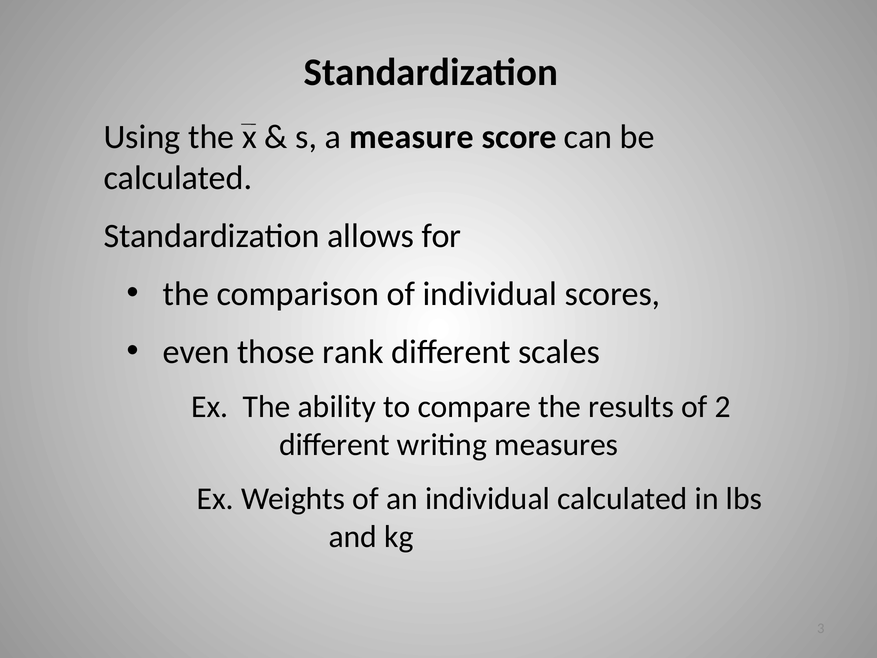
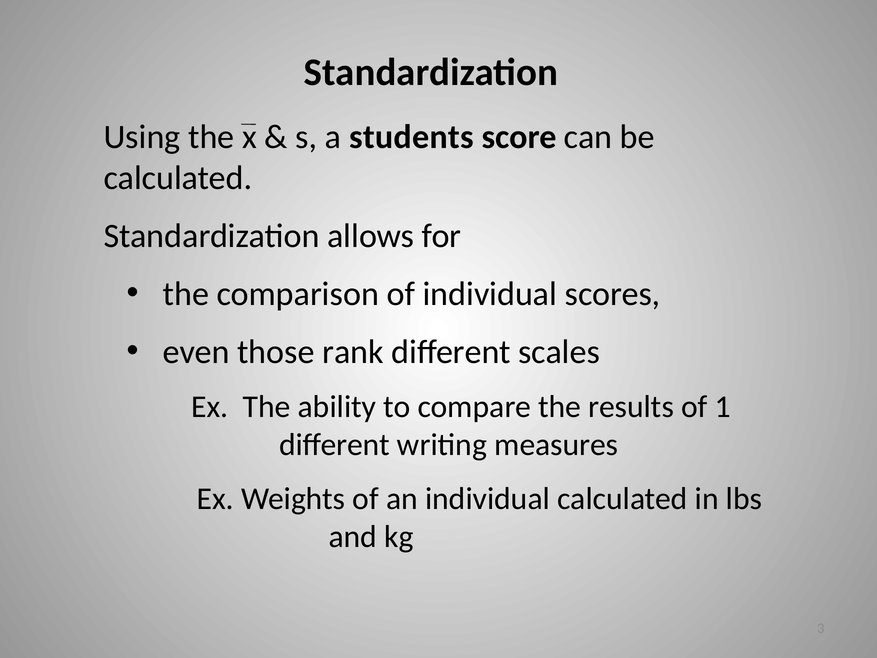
measure: measure -> students
2: 2 -> 1
